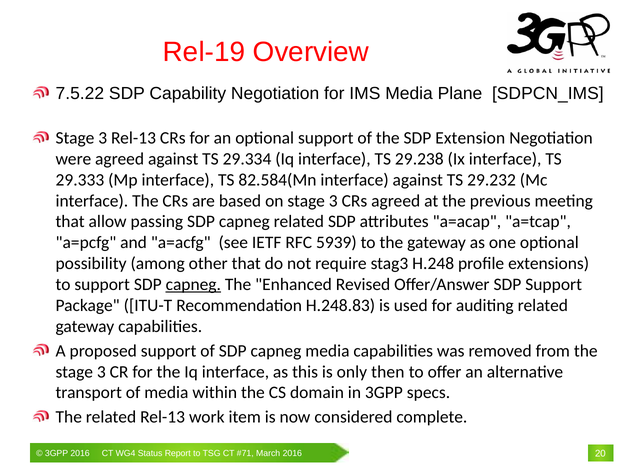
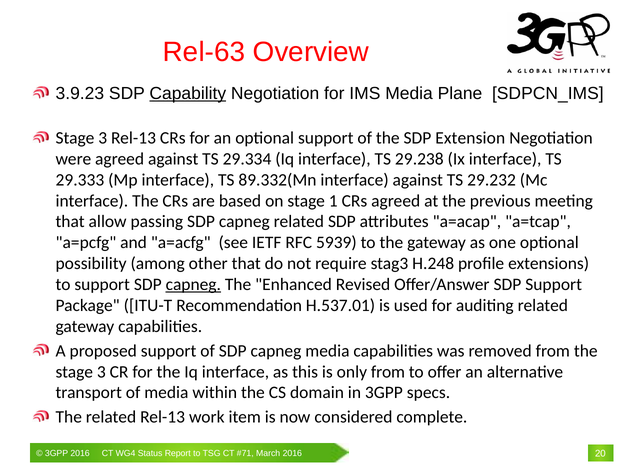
Rel-19: Rel-19 -> Rel-63
7.5.22: 7.5.22 -> 3.9.23
Capability underline: none -> present
82.584(Mn: 82.584(Mn -> 89.332(Mn
on stage 3: 3 -> 1
H.248.83: H.248.83 -> H.537.01
only then: then -> from
